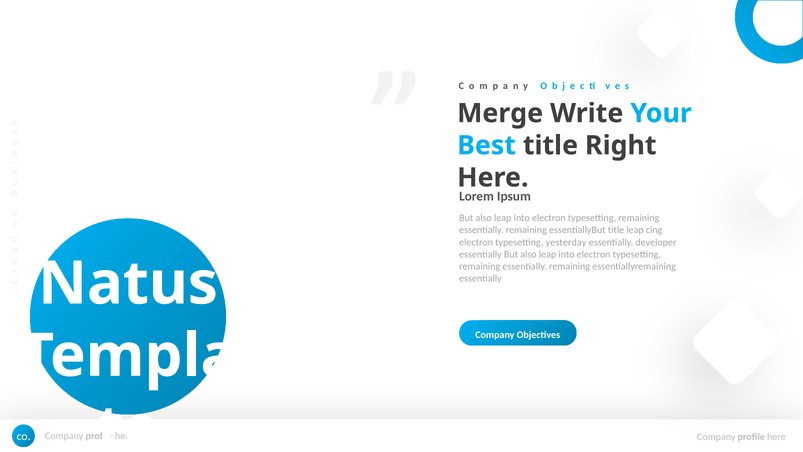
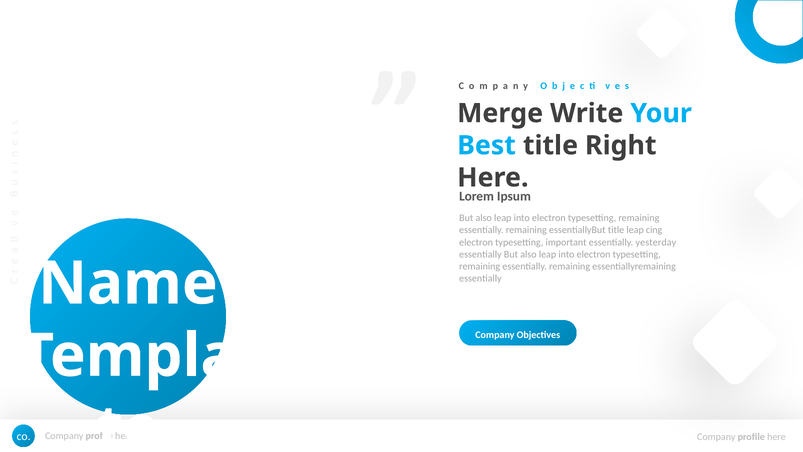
yesterday: yesterday -> important
developer: developer -> yesterday
Natus: Natus -> Name
